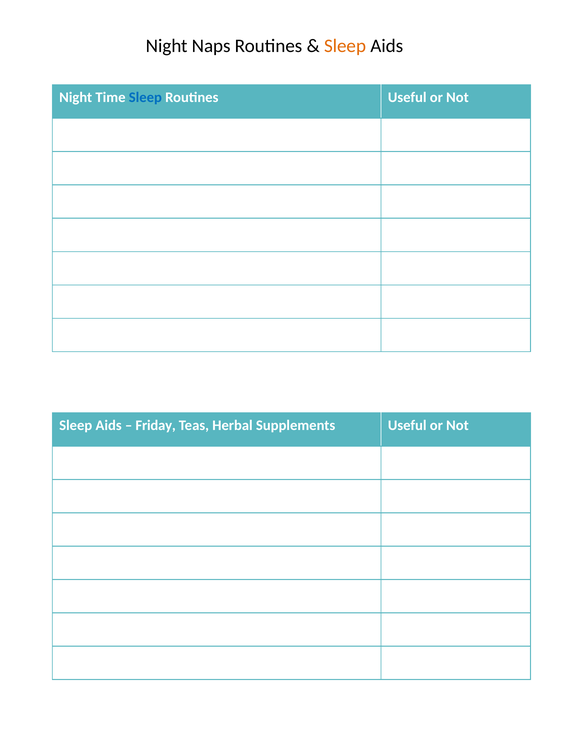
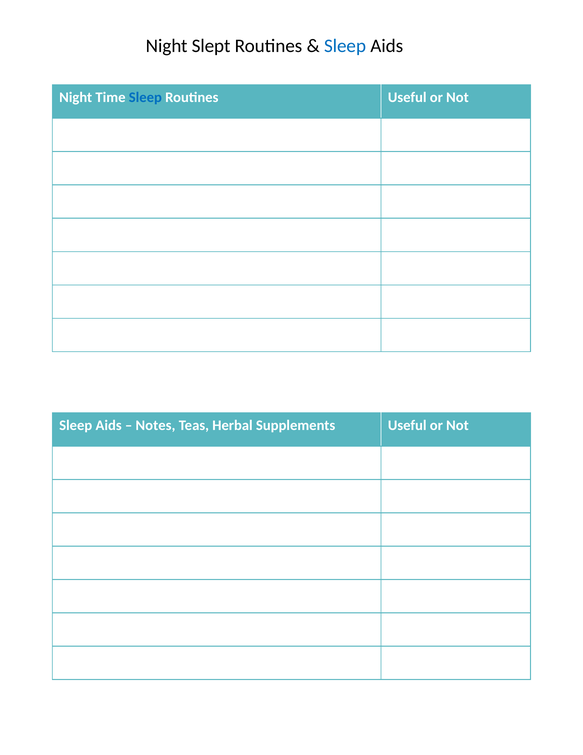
Naps: Naps -> Slept
Sleep at (345, 46) colour: orange -> blue
Friday: Friday -> Notes
